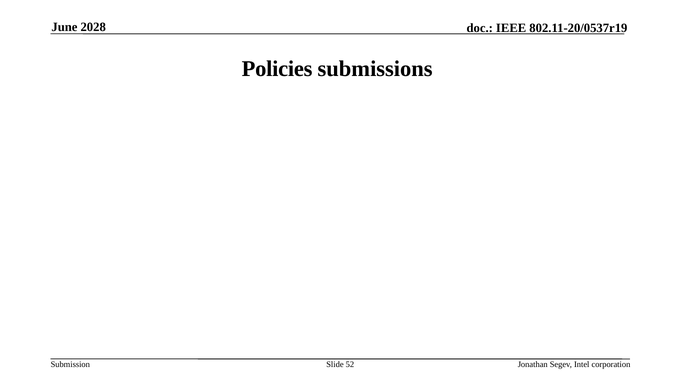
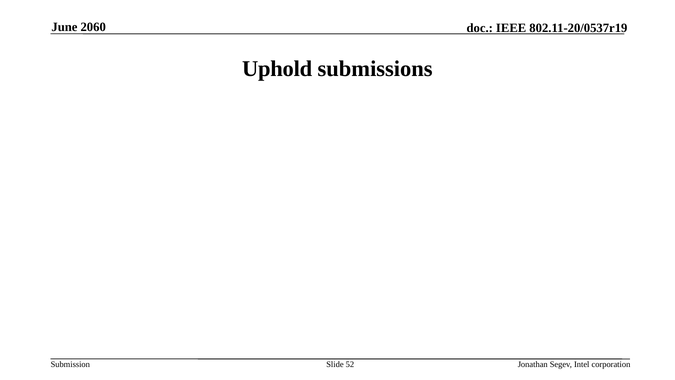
2028: 2028 -> 2060
Policies: Policies -> Uphold
